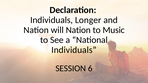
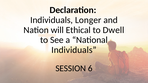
will Nation: Nation -> Ethical
Music: Music -> Dwell
